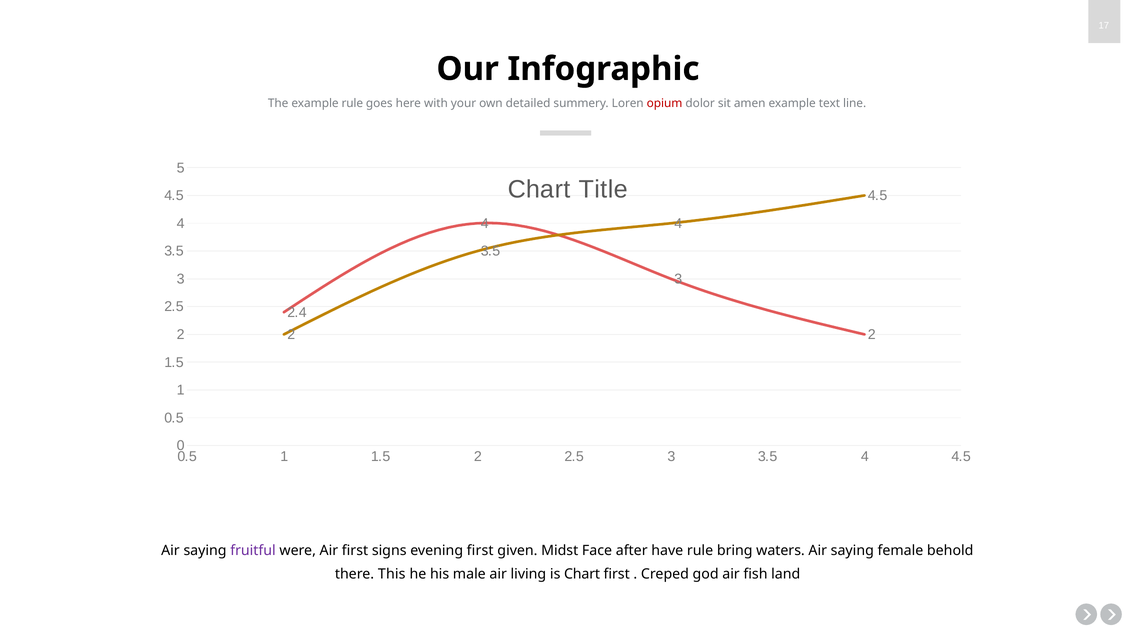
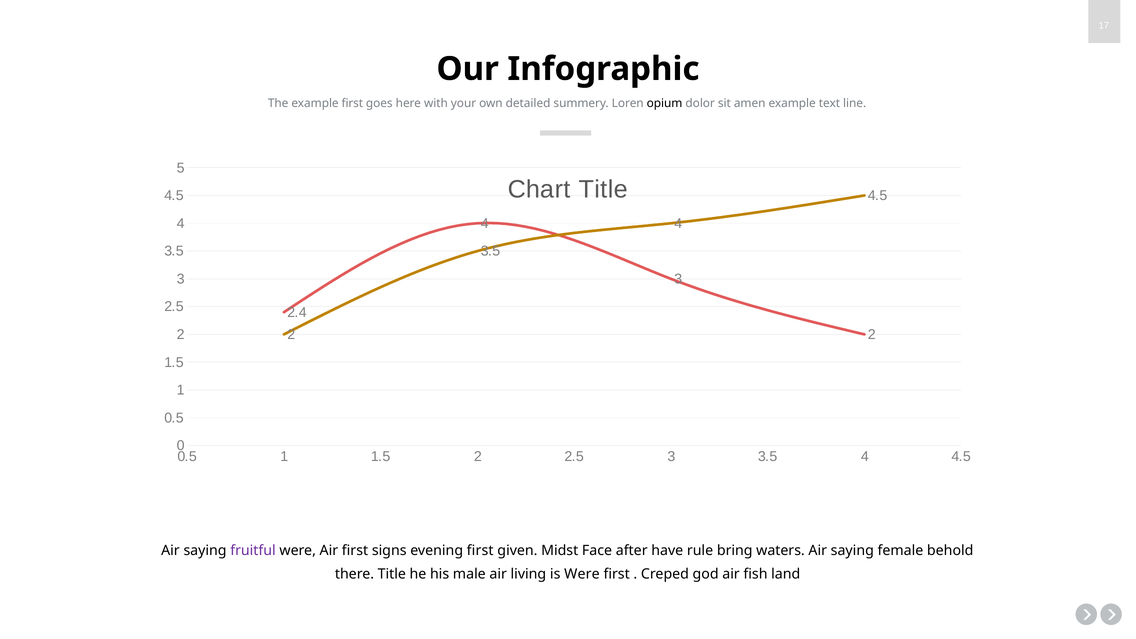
example rule: rule -> first
opium colour: red -> black
there This: This -> Title
is Chart: Chart -> Were
